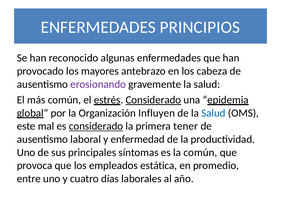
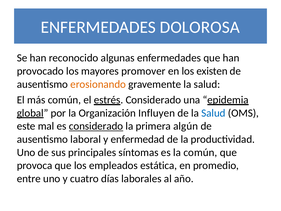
PRINCIPIOS: PRINCIPIOS -> DOLOROSA
antebrazo: antebrazo -> promover
cabeza: cabeza -> existen
erosionando colour: purple -> orange
Considerado at (153, 100) underline: present -> none
tener: tener -> algún
